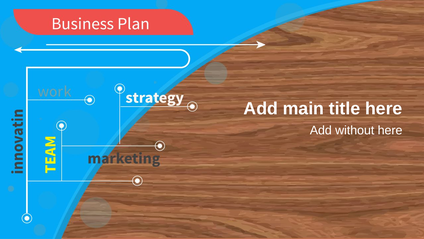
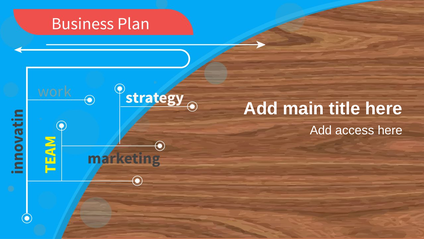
without: without -> access
